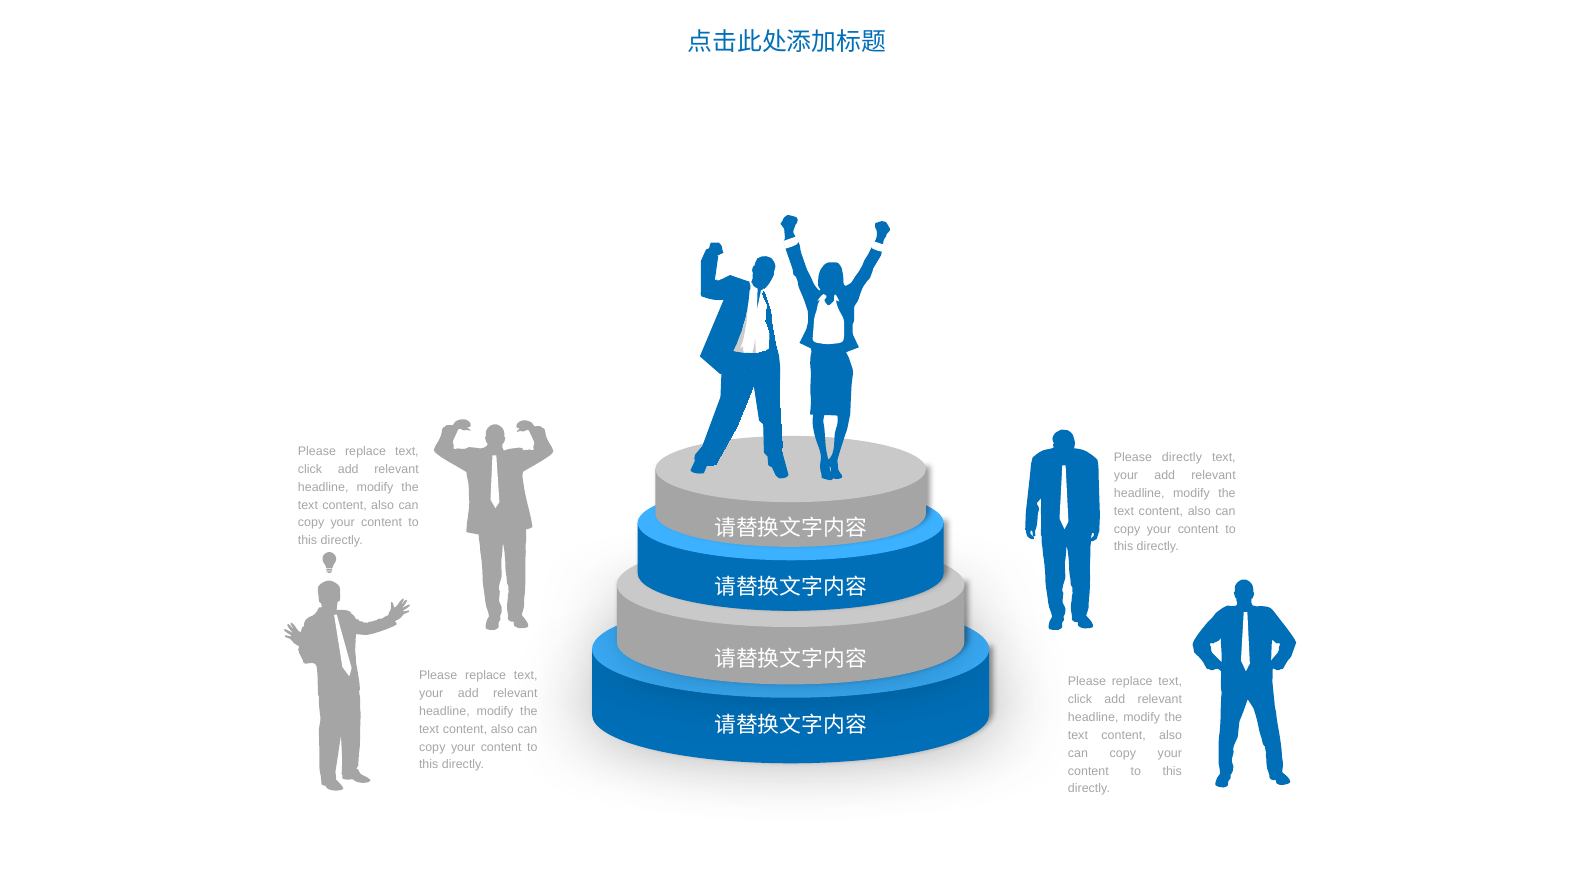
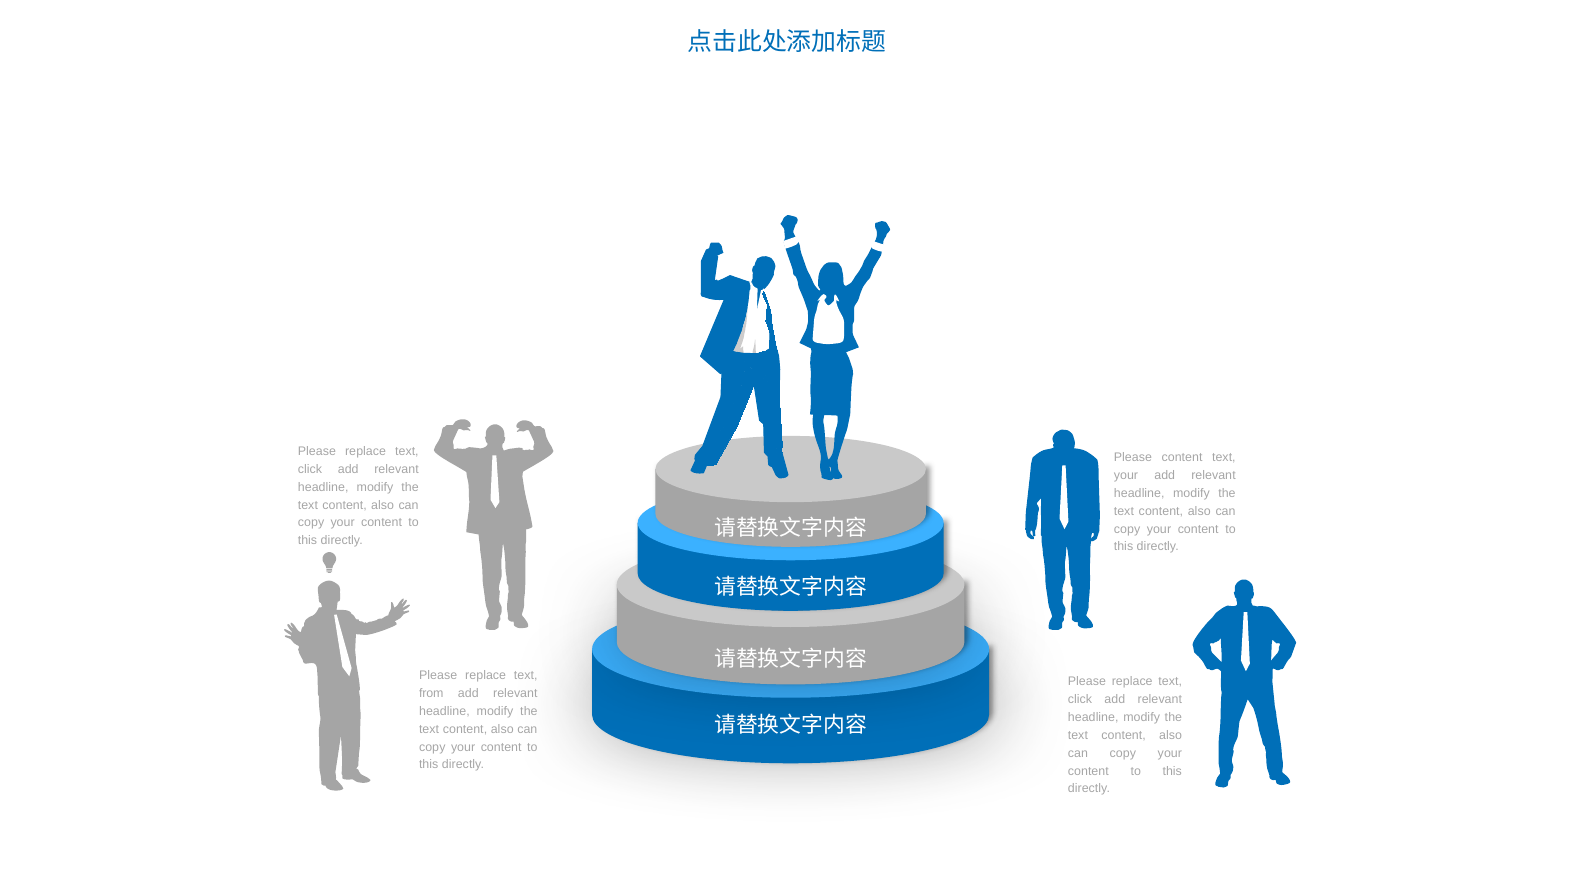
Please directly: directly -> content
your at (431, 694): your -> from
